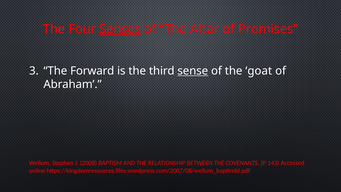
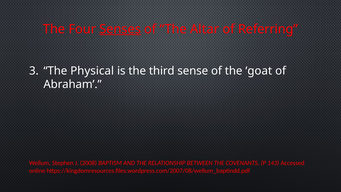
Promises: Promises -> Referring
Forward: Forward -> Physical
sense underline: present -> none
